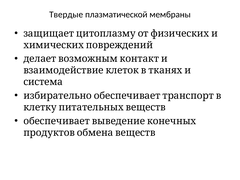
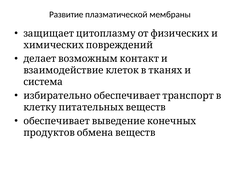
Твердые: Твердые -> Развитие
